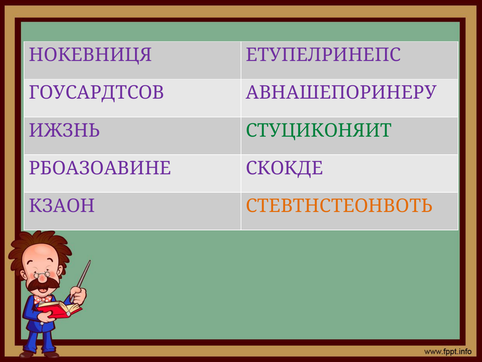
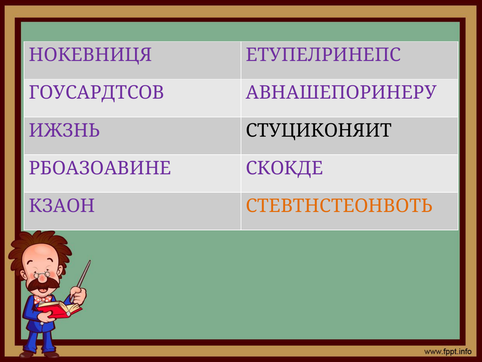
СТУЦИКОНЯИТ colour: green -> black
